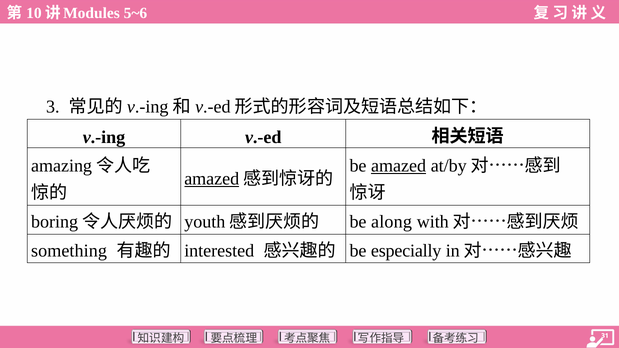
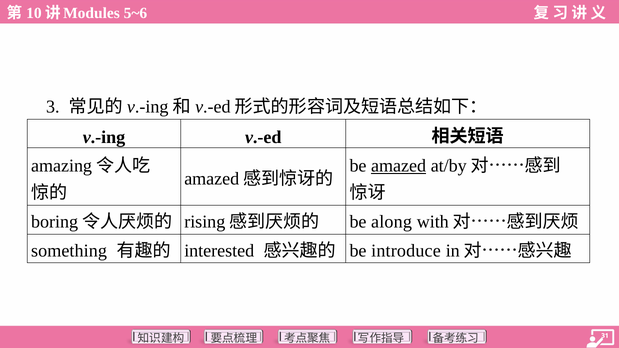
amazed at (212, 179) underline: present -> none
youth: youth -> rising
especially: especially -> introduce
